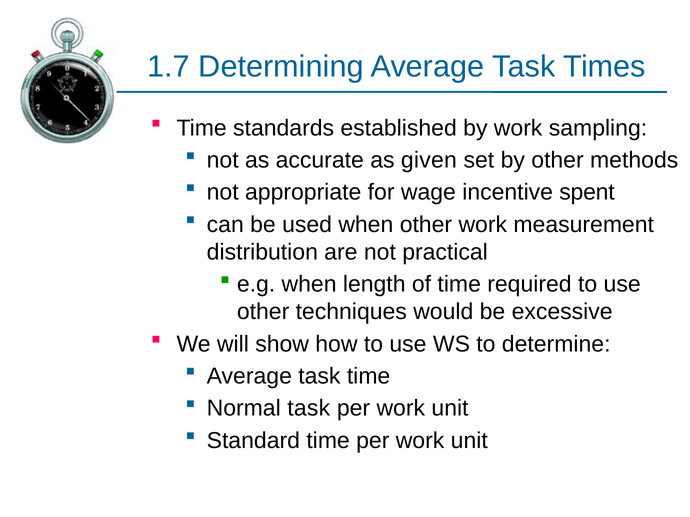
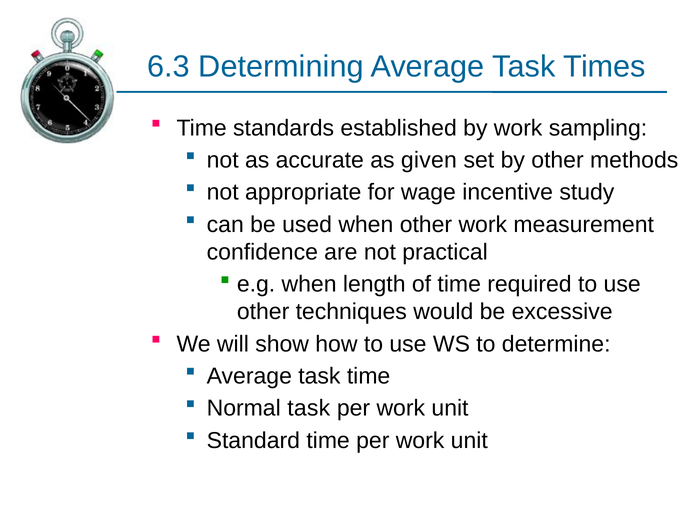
1.7: 1.7 -> 6.3
spent: spent -> study
distribution: distribution -> confidence
